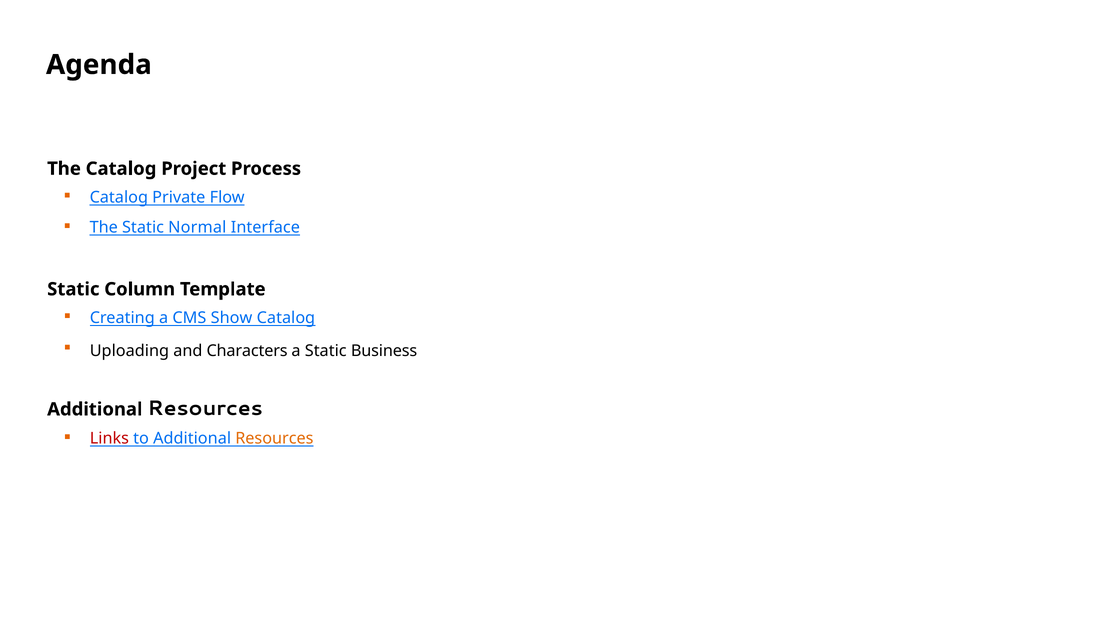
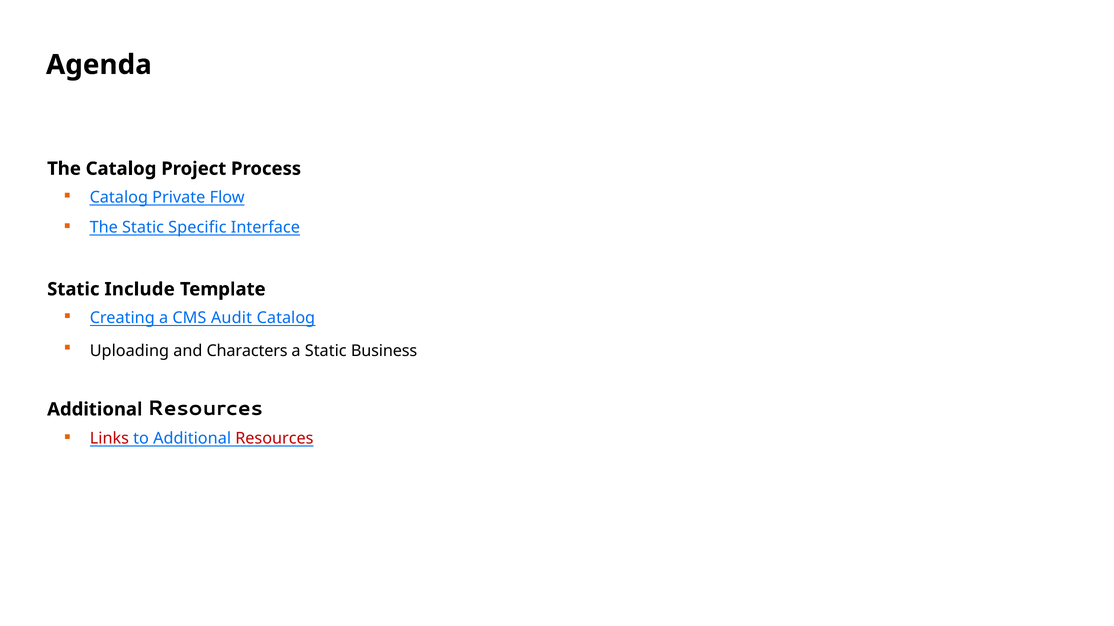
Normal: Normal -> Specific
Column: Column -> Include
Show: Show -> Audit
Resources at (274, 439) colour: orange -> red
